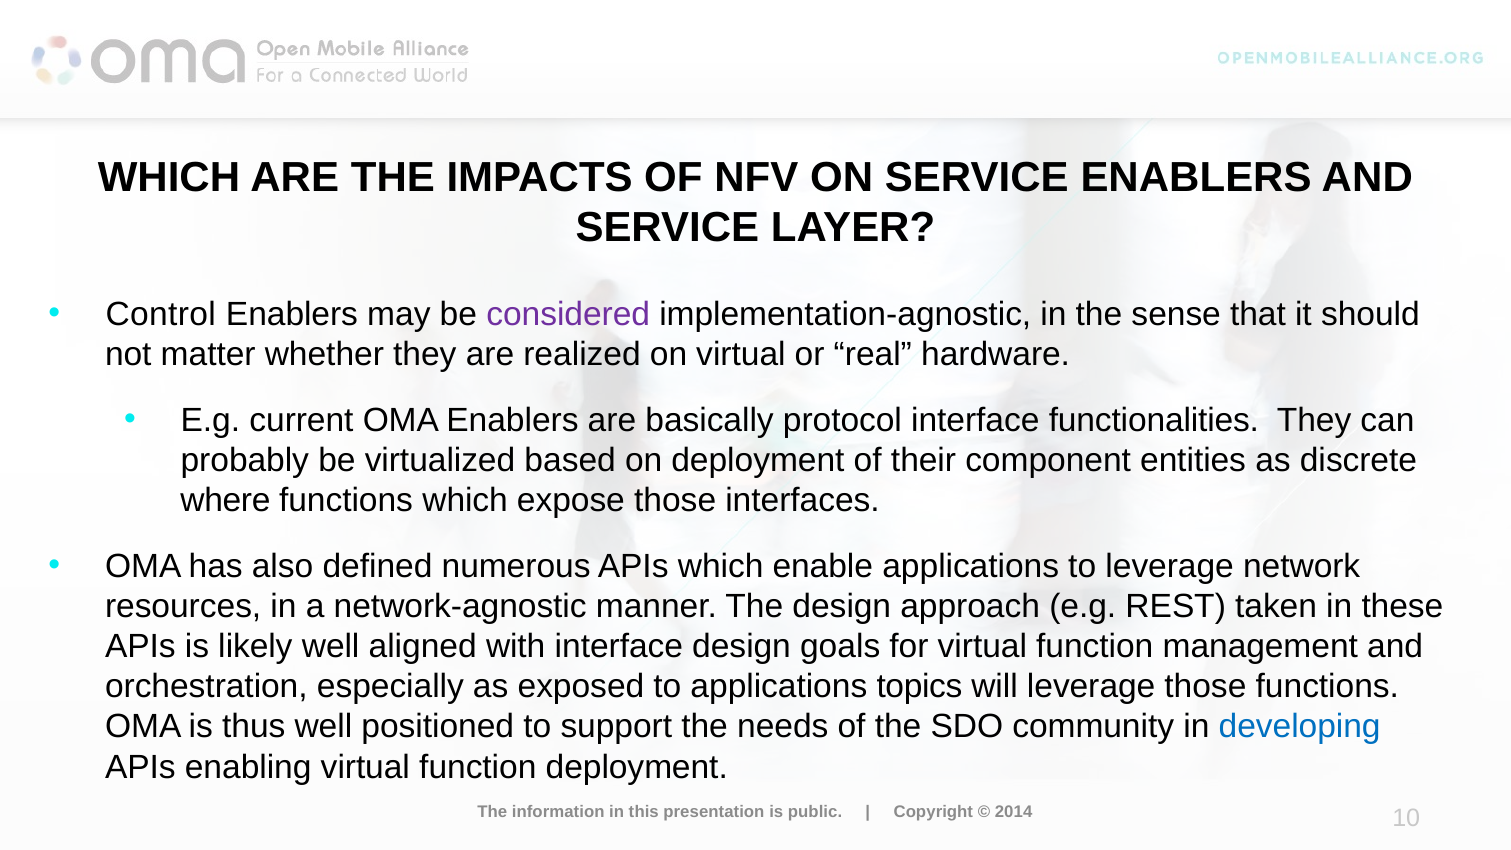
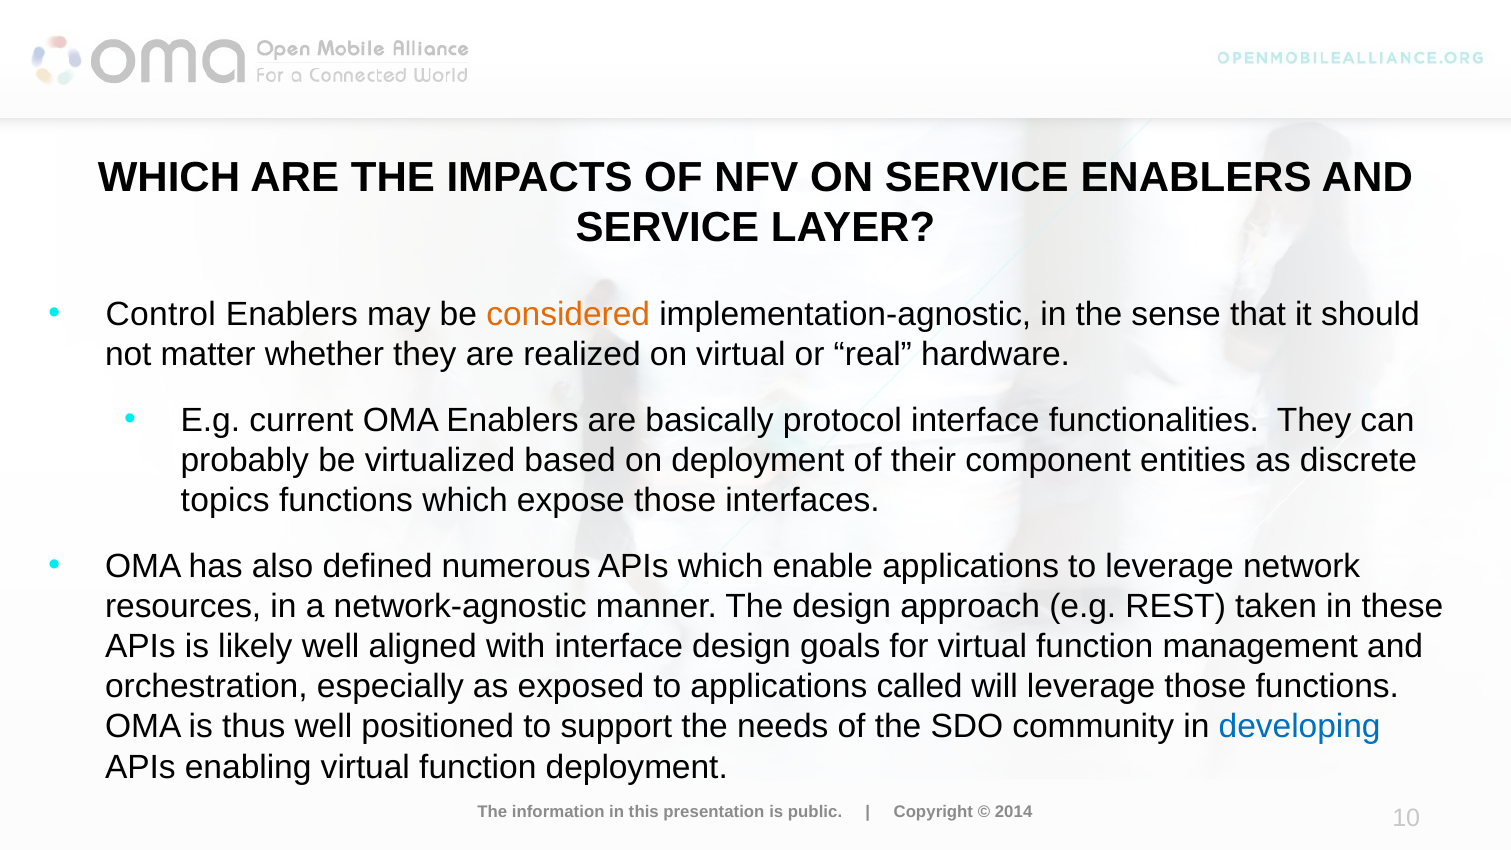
considered colour: purple -> orange
where: where -> topics
topics: topics -> called
